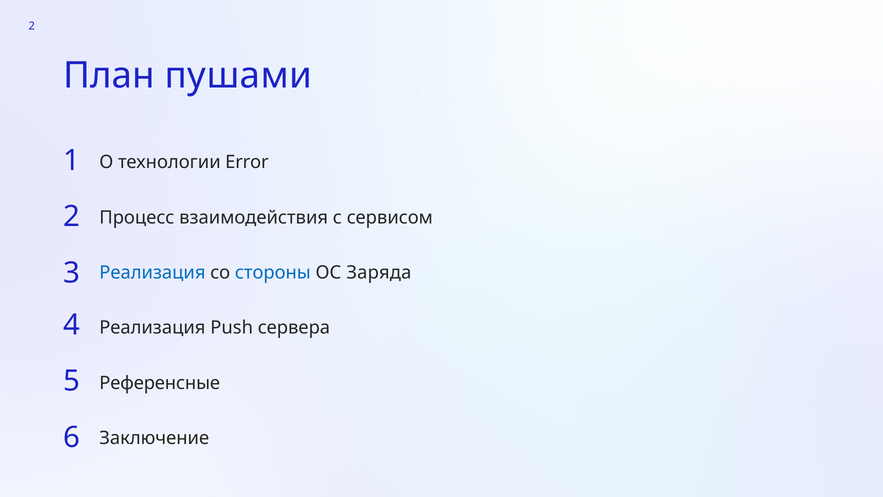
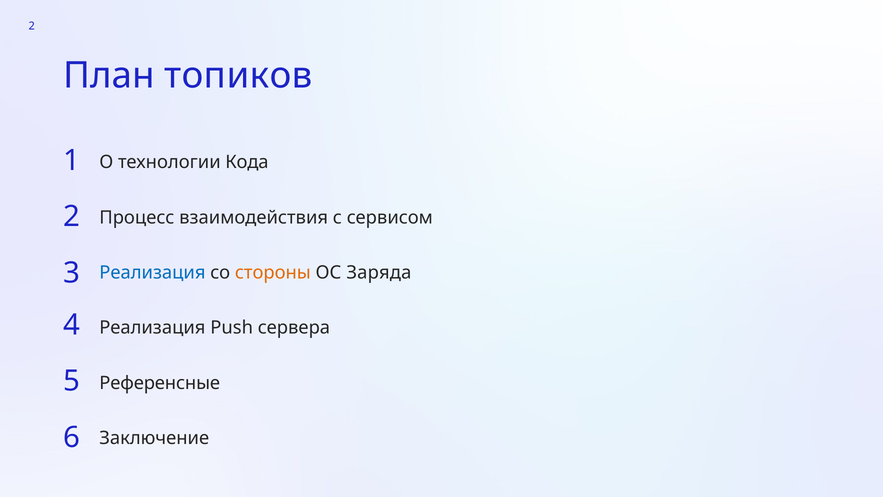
пушами: пушами -> топиков
Error: Error -> Кода
стороны colour: blue -> orange
